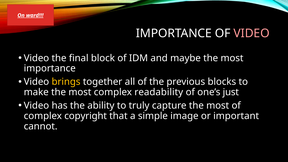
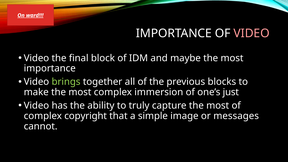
brings colour: yellow -> light green
readability: readability -> immersion
important: important -> messages
